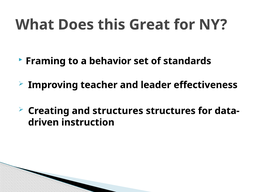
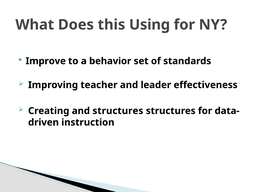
Great: Great -> Using
Framing: Framing -> Improve
